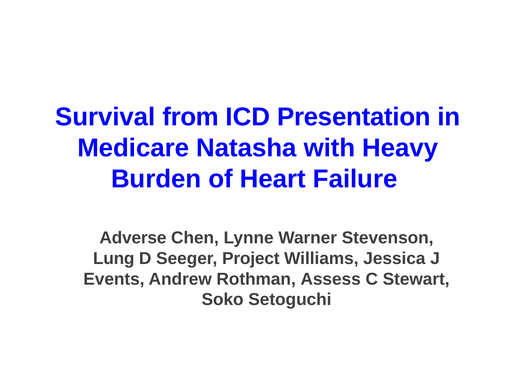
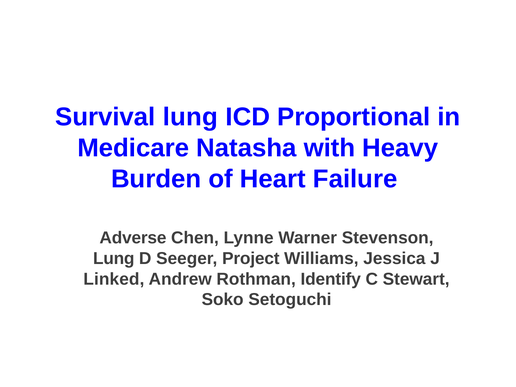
Survival from: from -> lung
Presentation: Presentation -> Proportional
Events: Events -> Linked
Assess: Assess -> Identify
